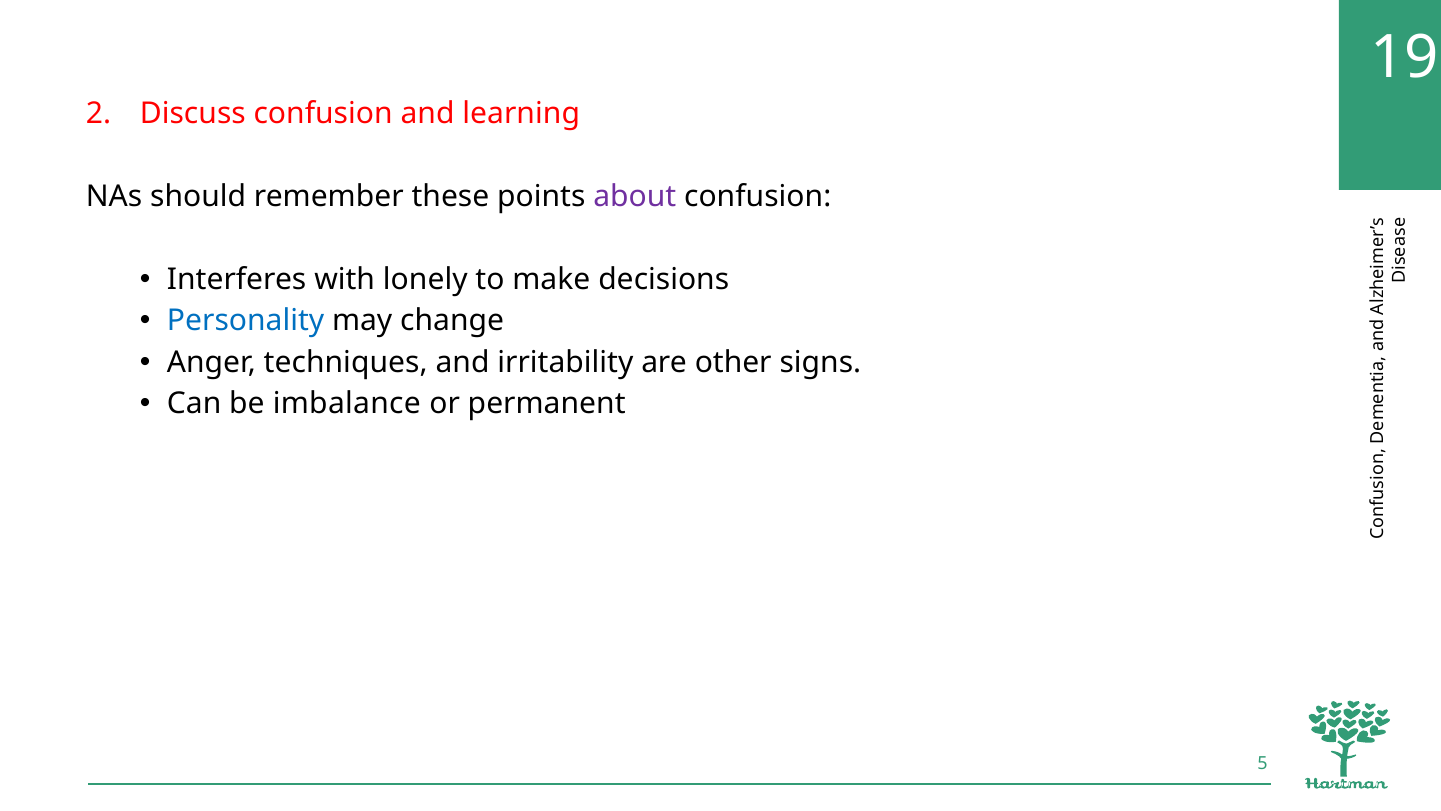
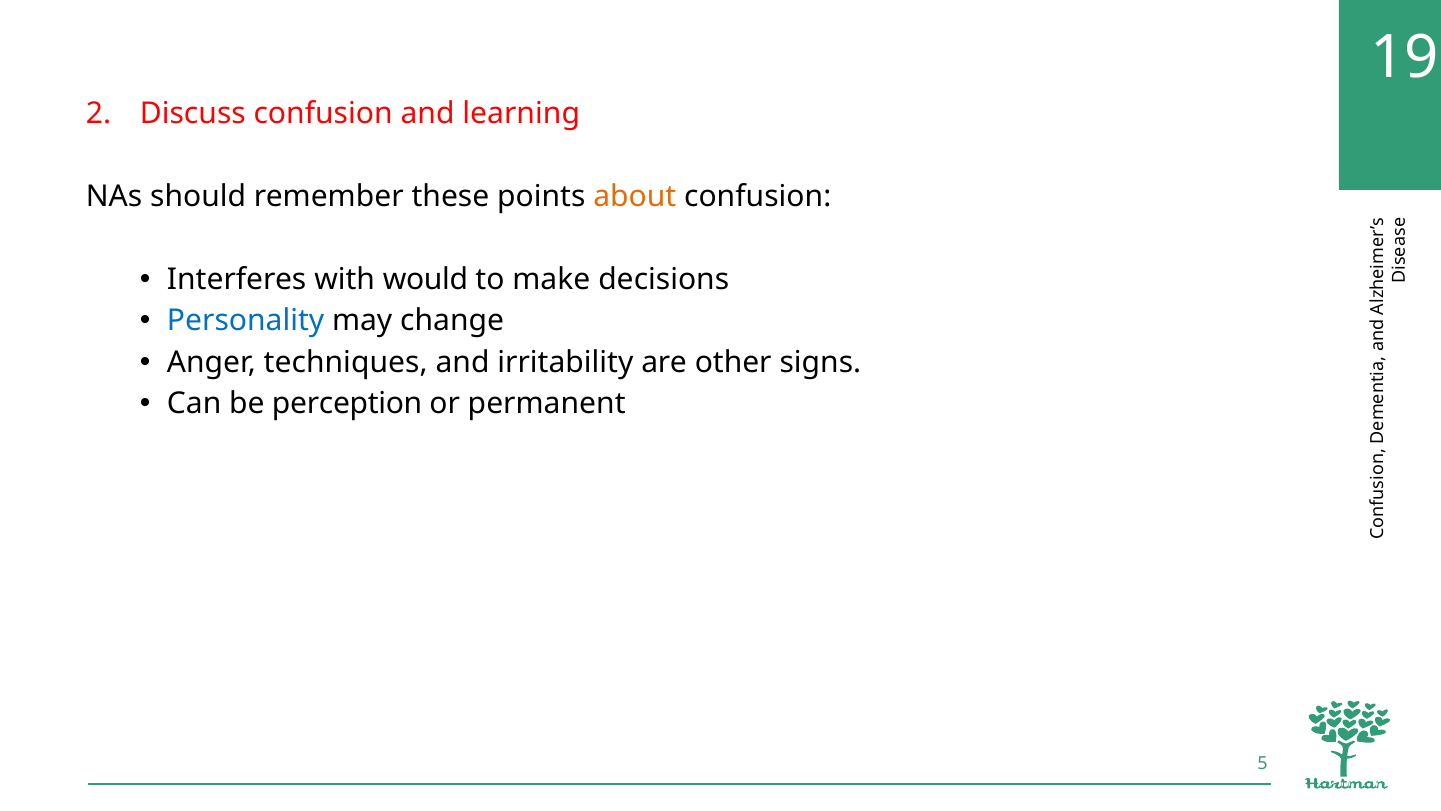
about colour: purple -> orange
lonely: lonely -> would
imbalance: imbalance -> perception
